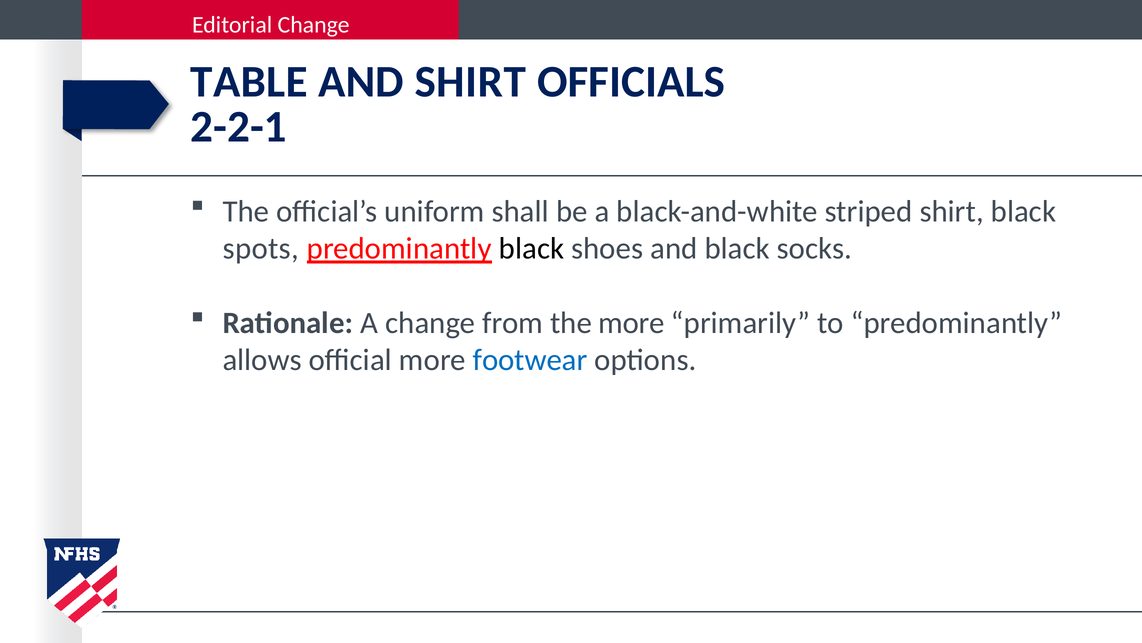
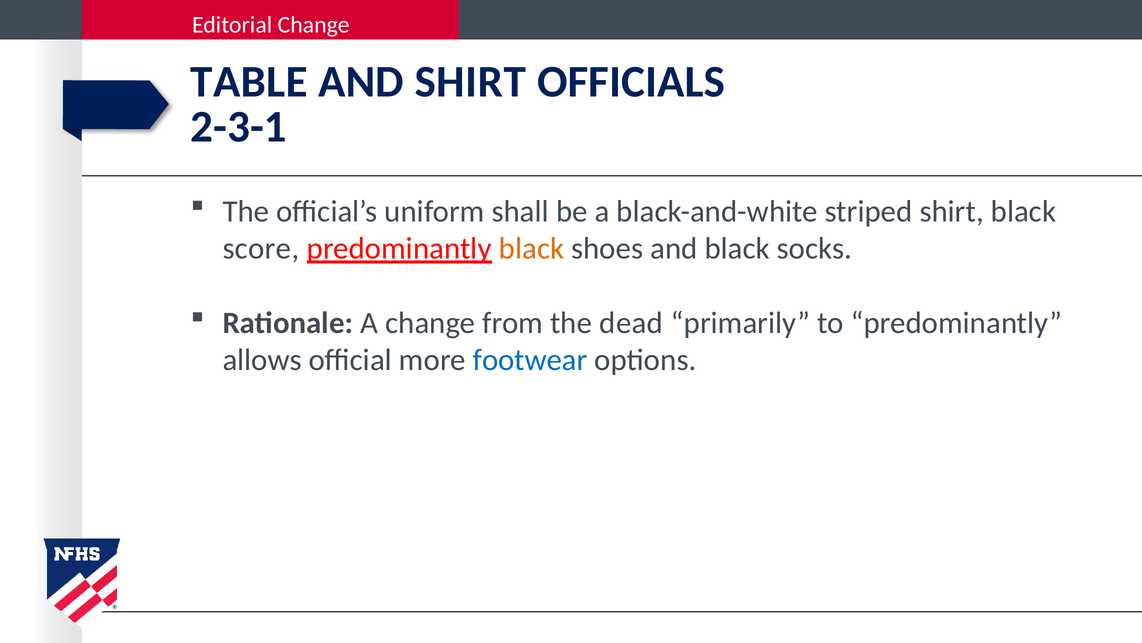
2-2-1: 2-2-1 -> 2-3-1
spots: spots -> score
black at (532, 248) colour: black -> orange
the more: more -> dead
